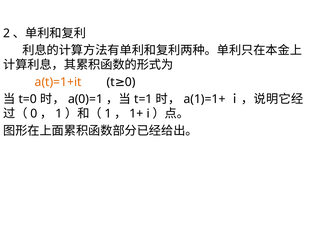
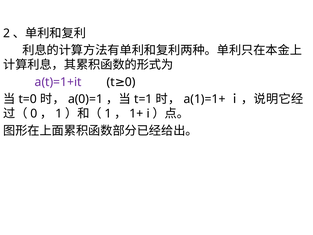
a(t)=1+it colour: orange -> purple
